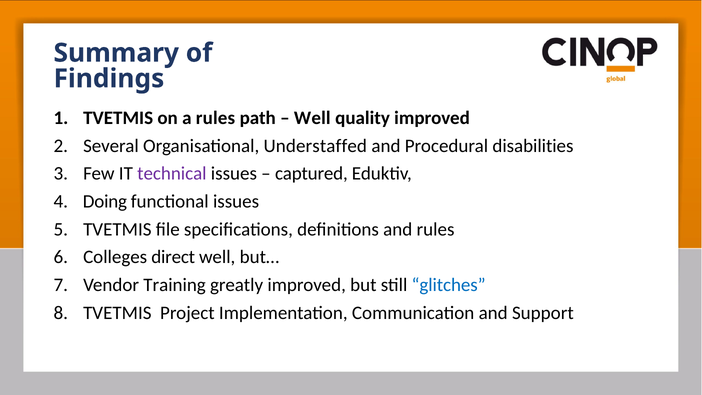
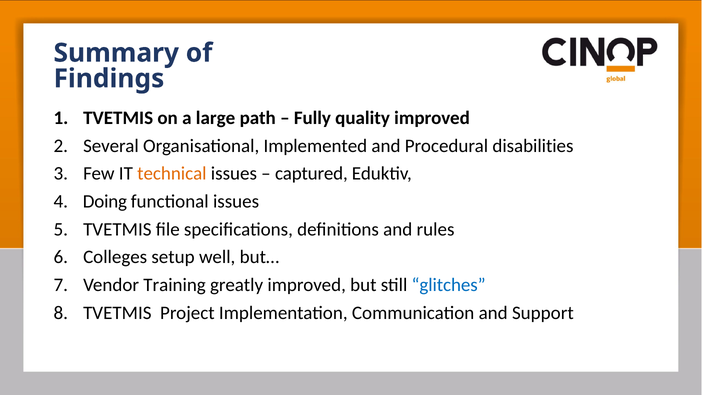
a rules: rules -> large
Well at (312, 118): Well -> Fully
Understaffed: Understaffed -> Implemented
technical colour: purple -> orange
direct: direct -> setup
